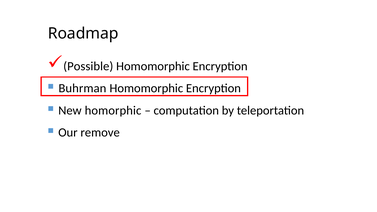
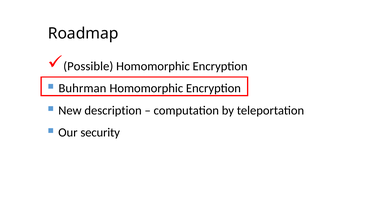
homorphic: homorphic -> description
remove: remove -> security
